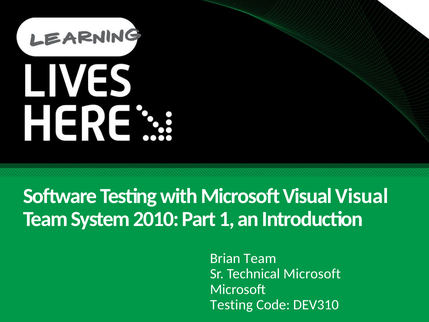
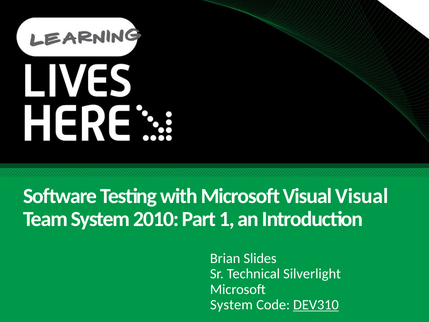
Brian Team: Team -> Slides
Technical Microsoft: Microsoft -> Silverlight
Testing at (231, 305): Testing -> System
DEV310 underline: none -> present
